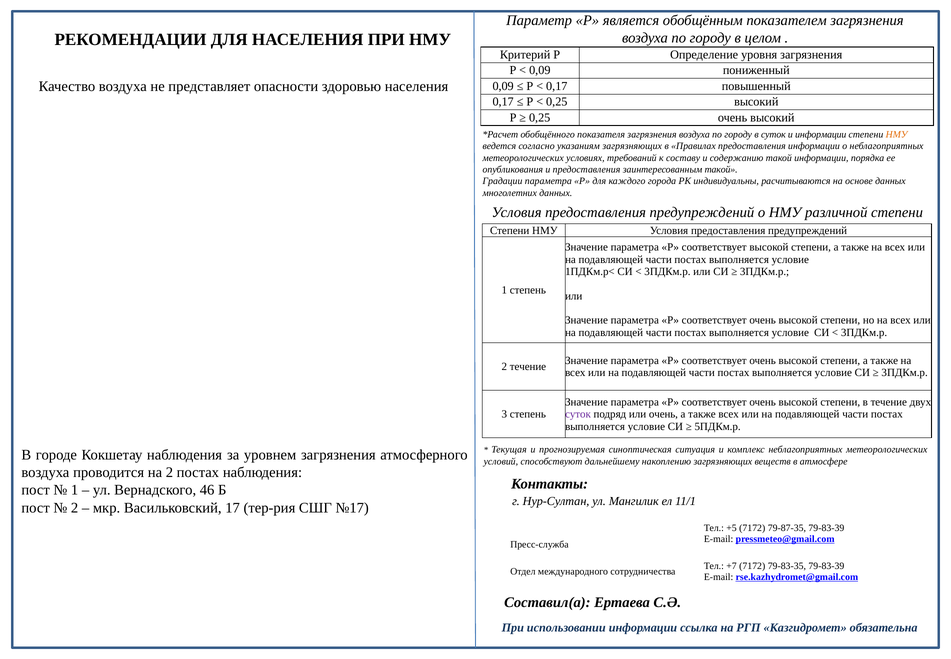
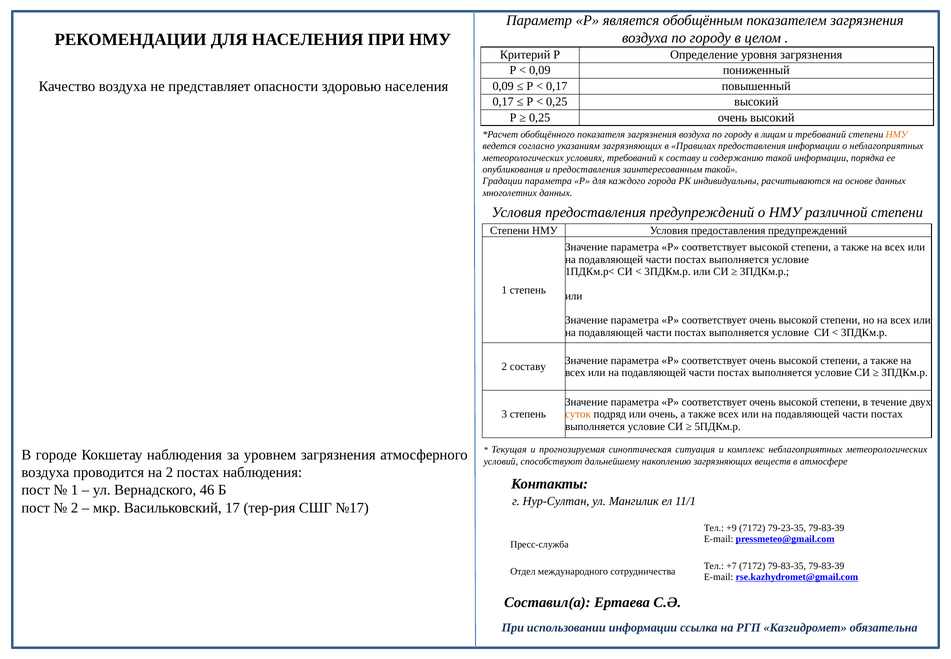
в суток: суток -> лицам
и информации: информации -> требований
2 течение: течение -> составу
суток at (578, 414) colour: purple -> orange
+5: +5 -> +9
79-87-35: 79-87-35 -> 79-23-35
